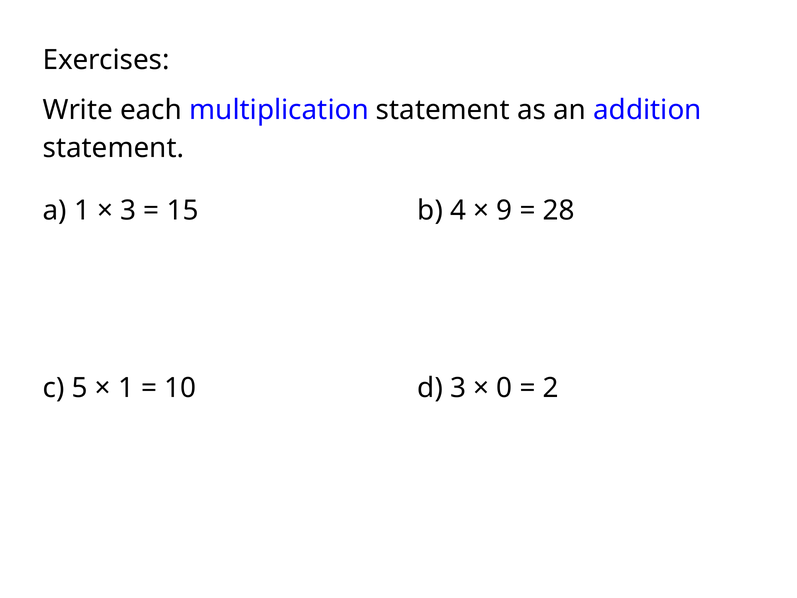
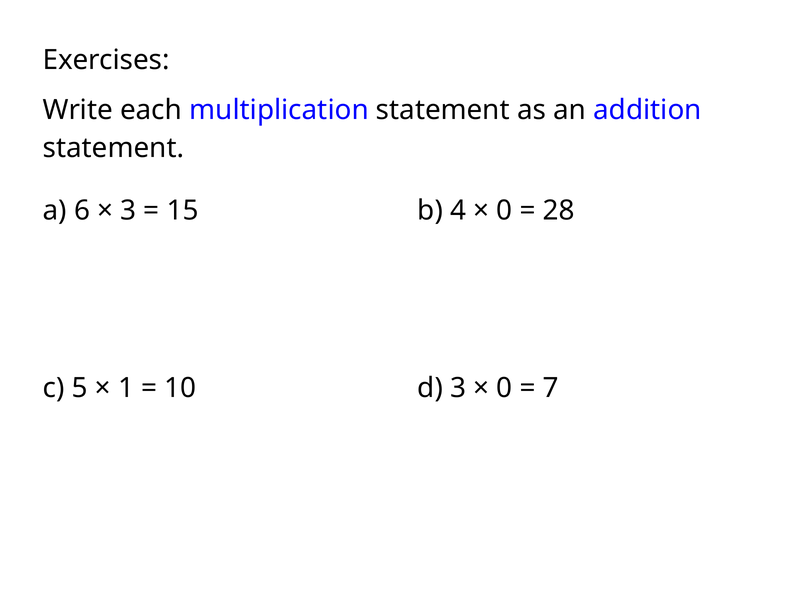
a 1: 1 -> 6
9 at (504, 211): 9 -> 0
2: 2 -> 7
